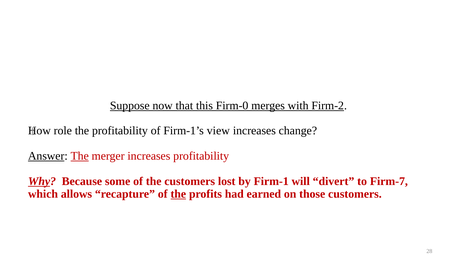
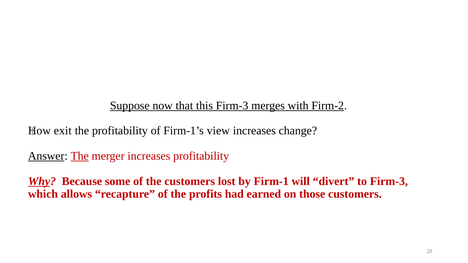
this Firm-0: Firm-0 -> Firm-3
role: role -> exit
to Firm-7: Firm-7 -> Firm-3
the at (178, 194) underline: present -> none
